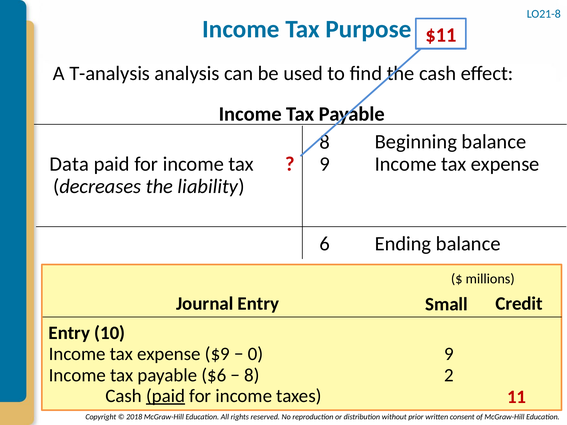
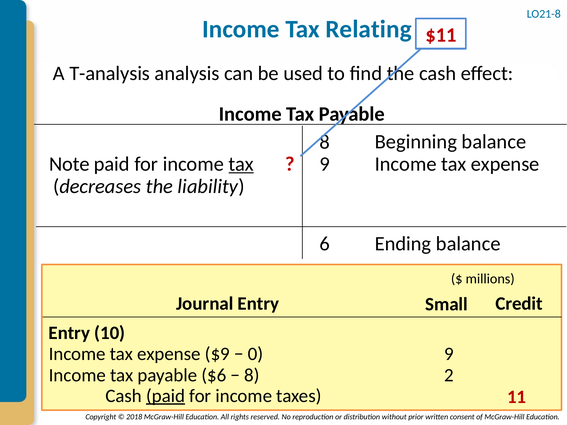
Purpose: Purpose -> Relating
Data: Data -> Note
tax at (241, 164) underline: none -> present
